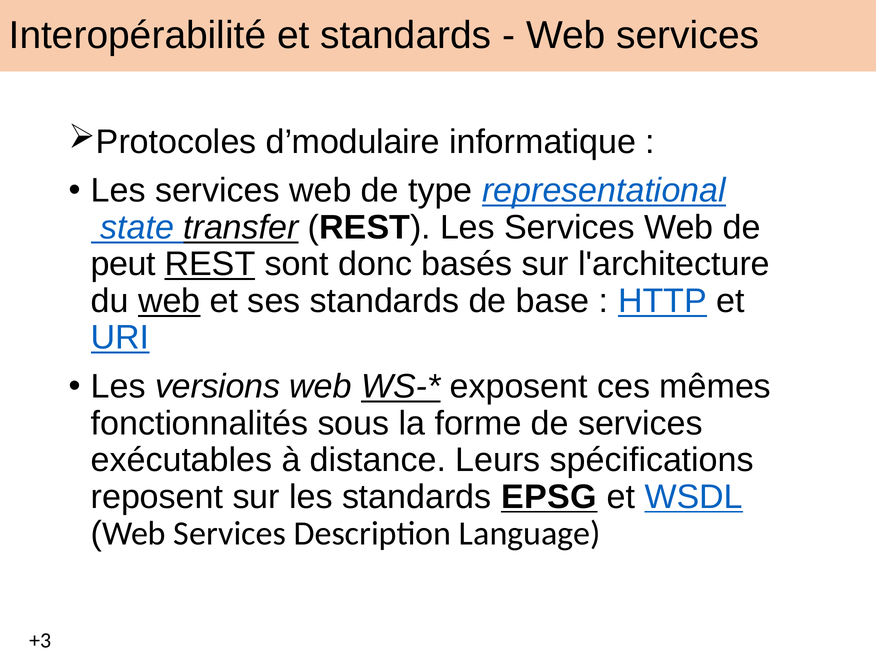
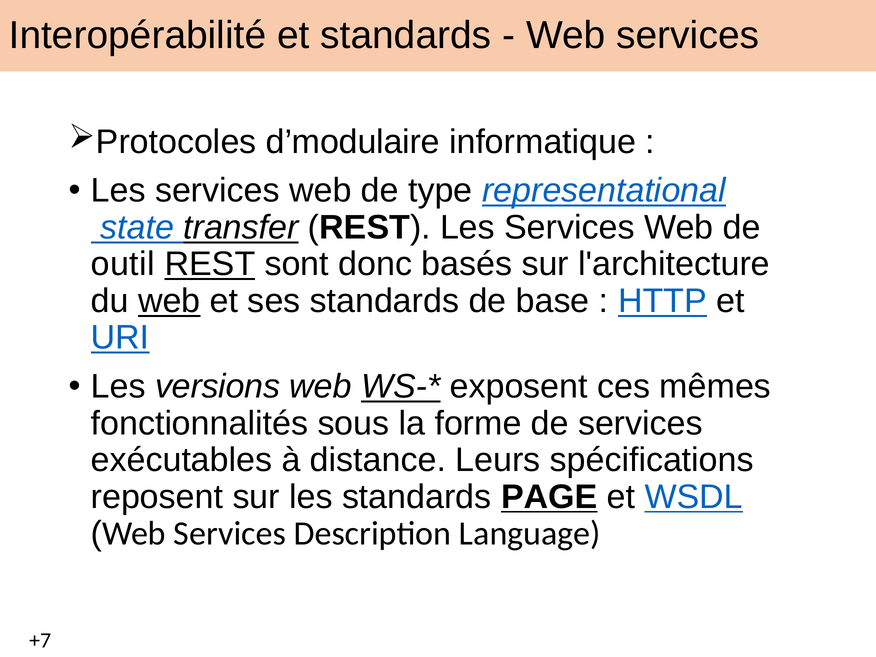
peut: peut -> outil
EPSG: EPSG -> PAGE
+3: +3 -> +7
